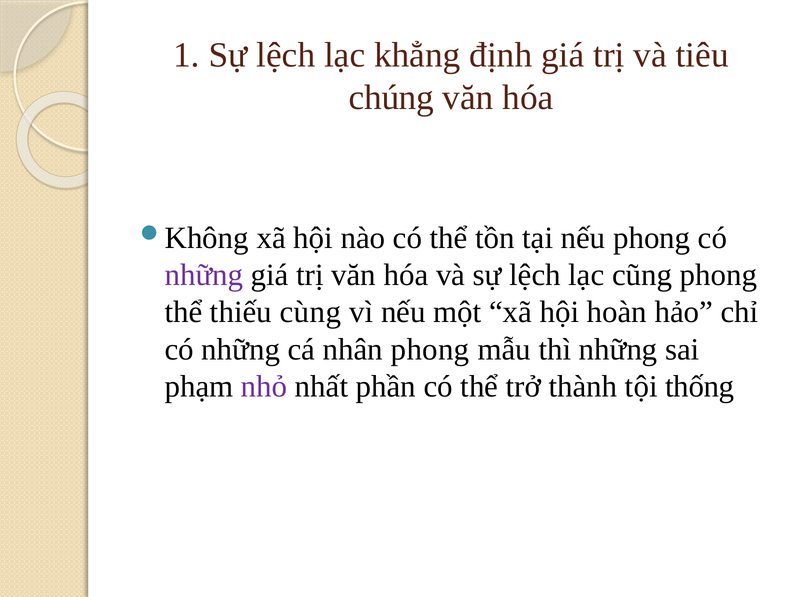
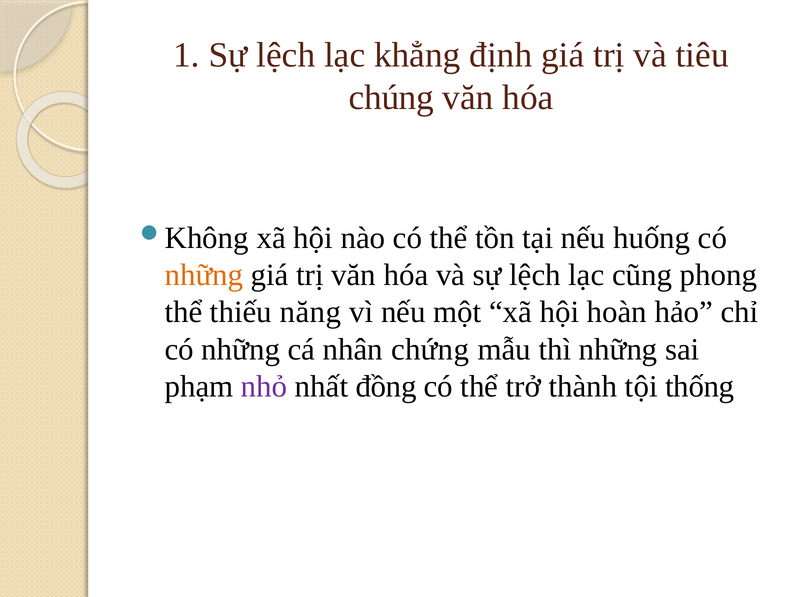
nếu phong: phong -> huống
những at (204, 275) colour: purple -> orange
cùng: cùng -> năng
nhân phong: phong -> chứng
phần: phần -> đồng
